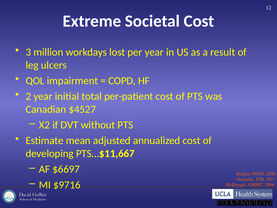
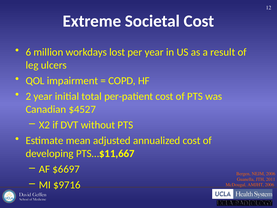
3: 3 -> 6
